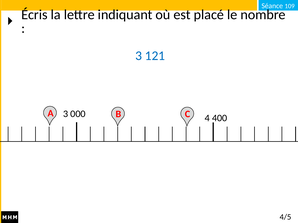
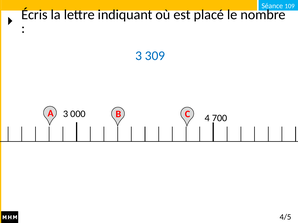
121: 121 -> 309
400: 400 -> 700
